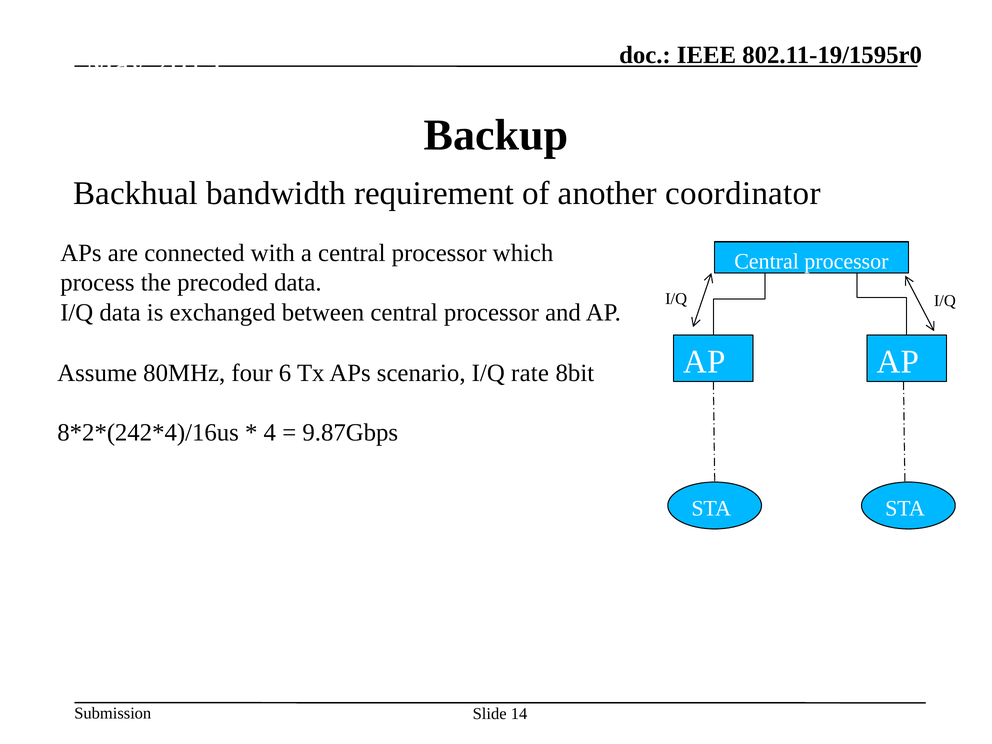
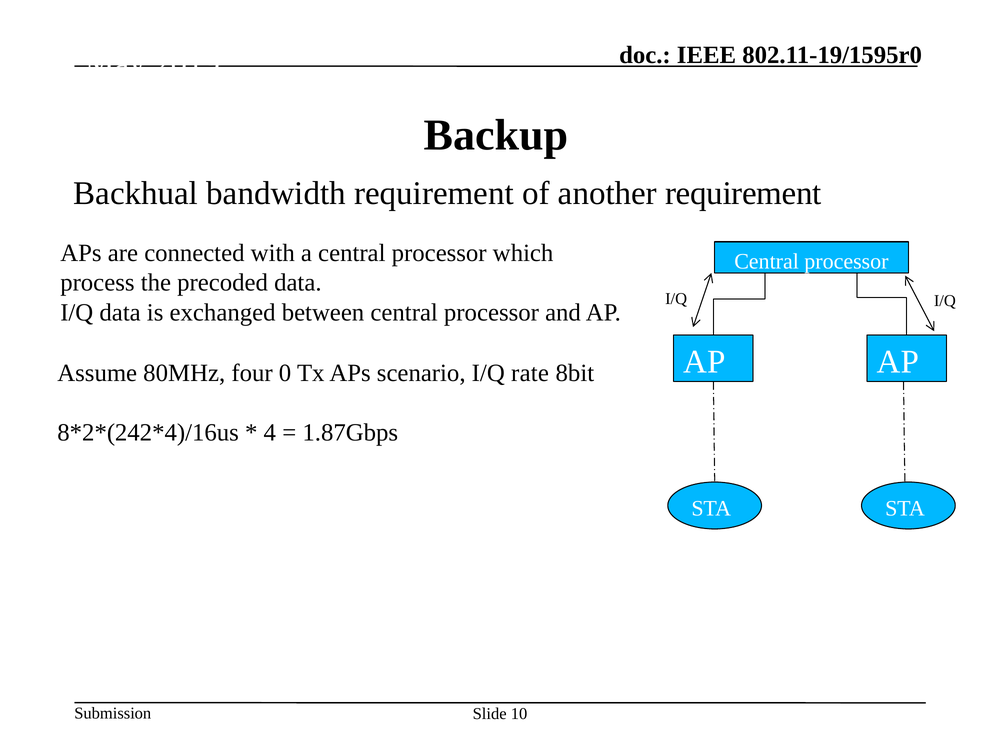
another coordinator: coordinator -> requirement
6: 6 -> 0
9.87Gbps: 9.87Gbps -> 1.87Gbps
14: 14 -> 10
